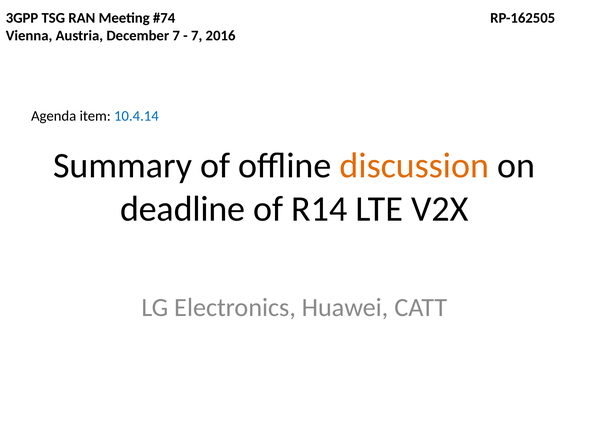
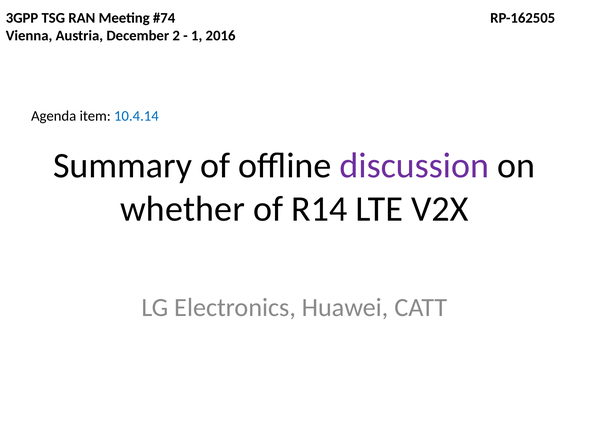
December 7: 7 -> 2
7 at (197, 36): 7 -> 1
discussion colour: orange -> purple
deadline: deadline -> whether
